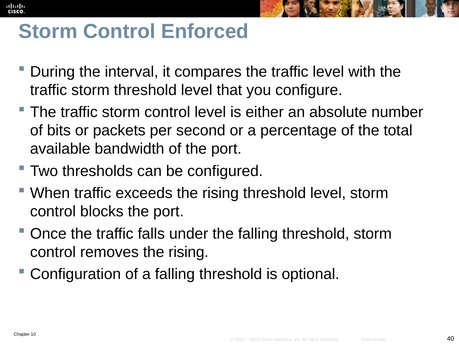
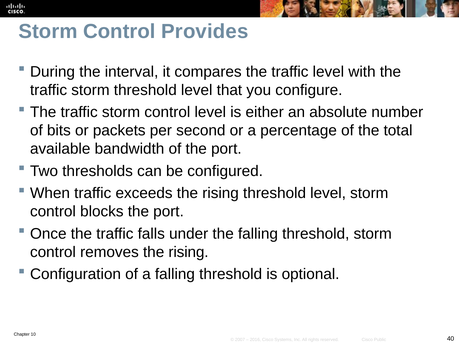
Enforced: Enforced -> Provides
